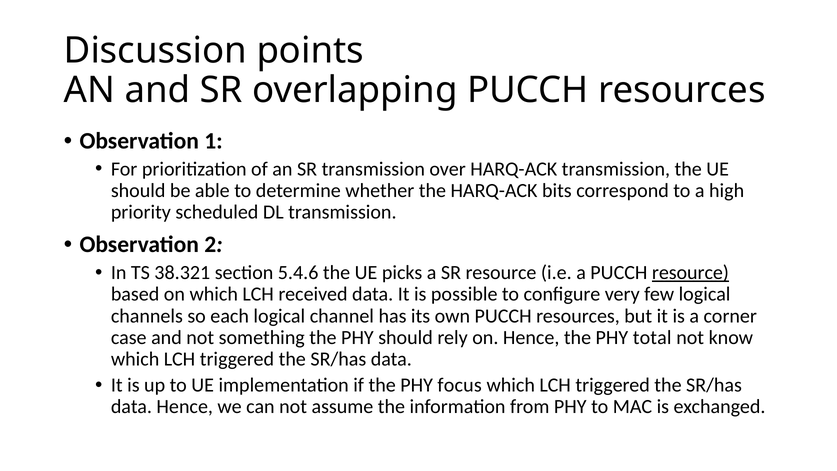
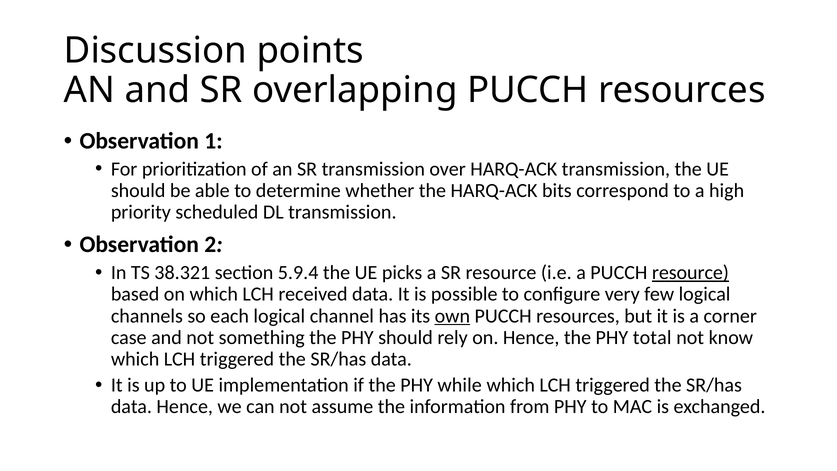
5.4.6: 5.4.6 -> 5.9.4
own underline: none -> present
focus: focus -> while
